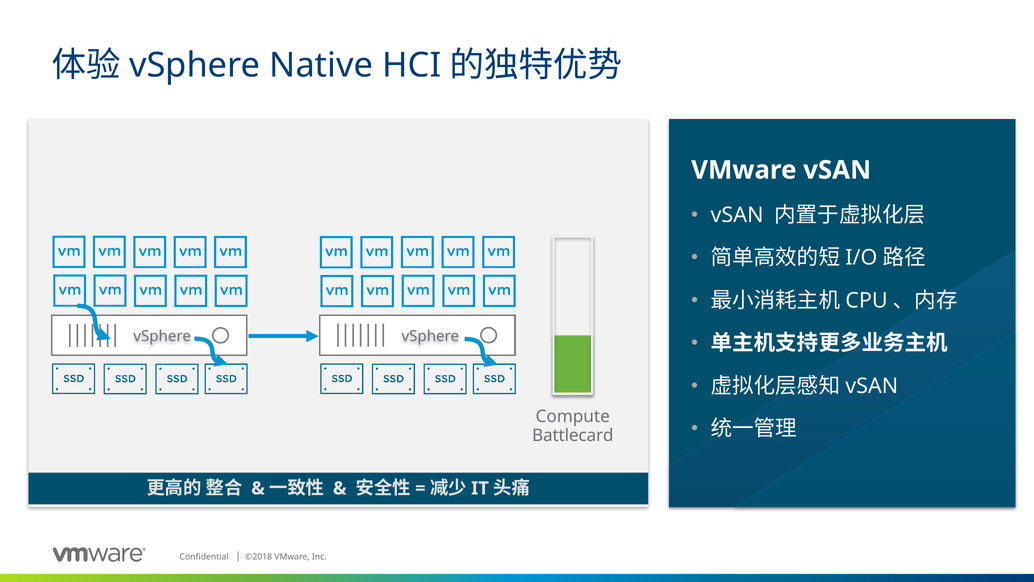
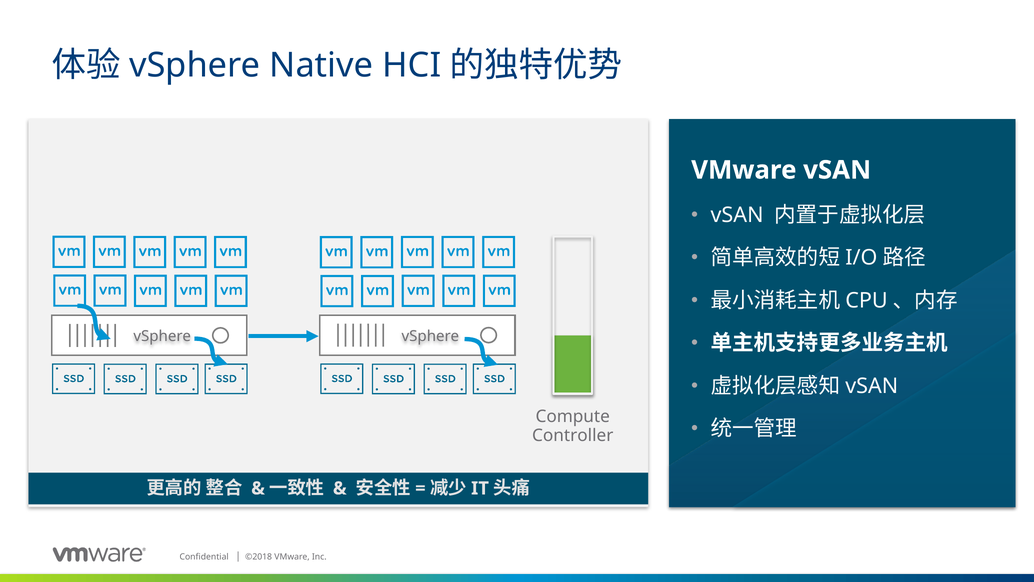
Battlecard: Battlecard -> Controller
